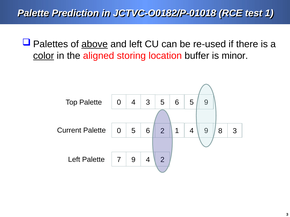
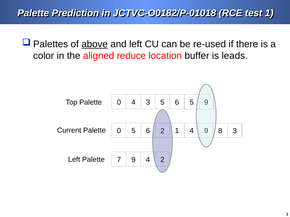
color underline: present -> none
storing: storing -> reduce
minor: minor -> leads
